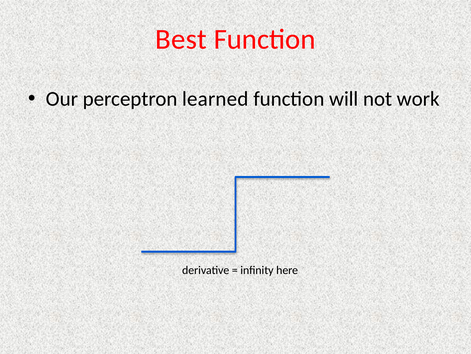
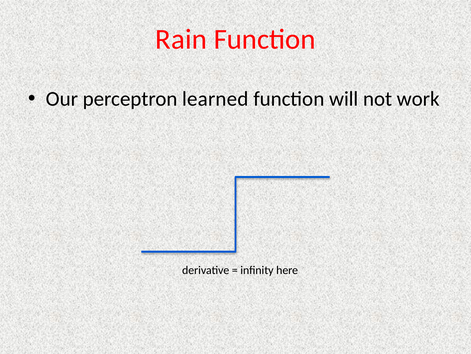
Best: Best -> Rain
